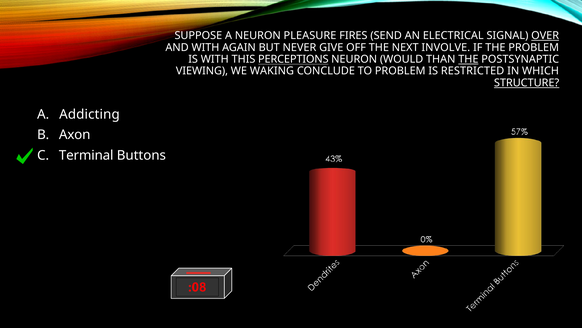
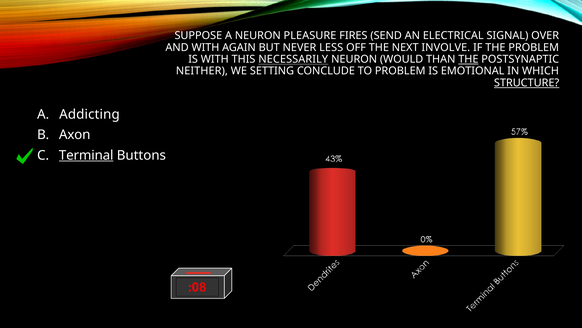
OVER underline: present -> none
GIVE: GIVE -> LESS
PERCEPTIONS: PERCEPTIONS -> NECESSARILY
VIEWING: VIEWING -> NEITHER
WAKING: WAKING -> SETTING
RESTRICTED: RESTRICTED -> EMOTIONAL
Terminal underline: none -> present
